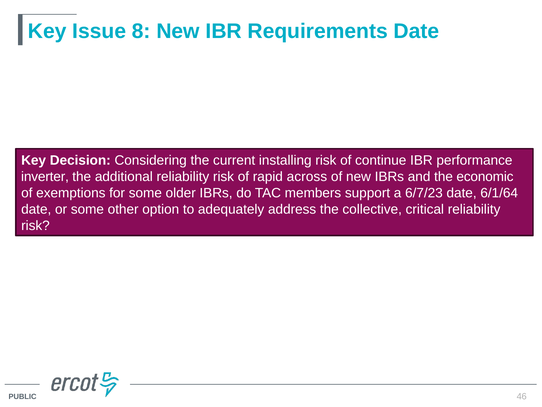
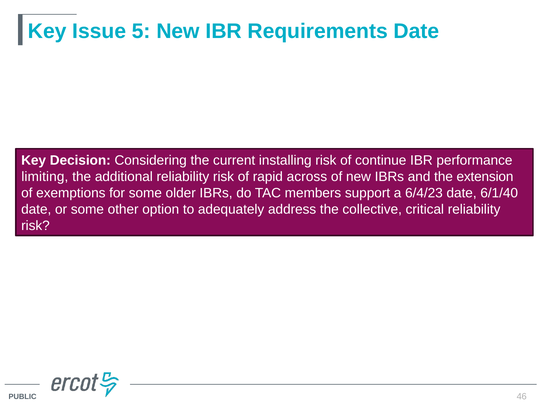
8: 8 -> 5
inverter: inverter -> limiting
economic: economic -> extension
6/7/23: 6/7/23 -> 6/4/23
6/1/64: 6/1/64 -> 6/1/40
